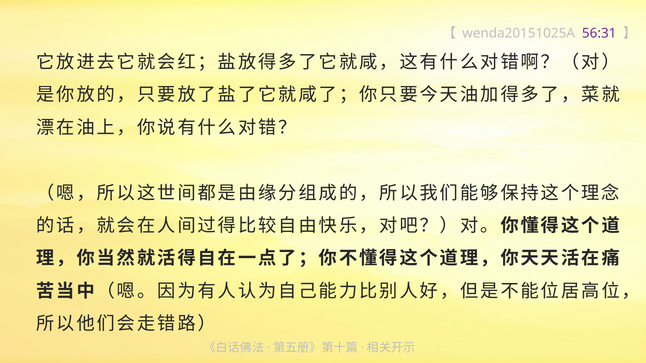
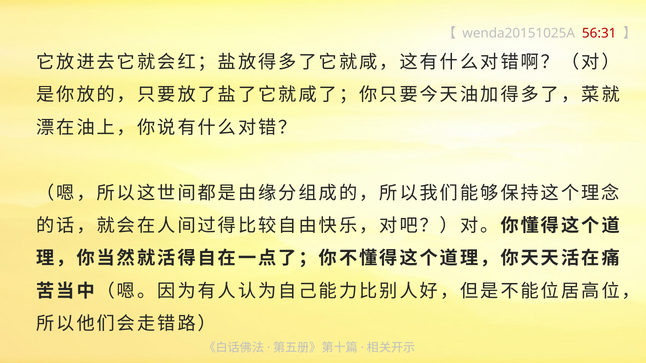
56:31 colour: purple -> red
